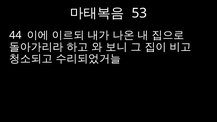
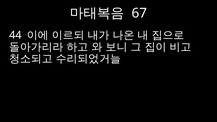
53: 53 -> 67
